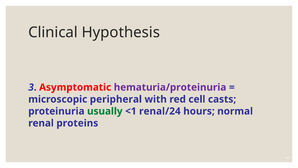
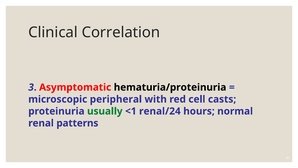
Hypothesis: Hypothesis -> Correlation
hematuria/proteinuria colour: purple -> black
proteins: proteins -> patterns
